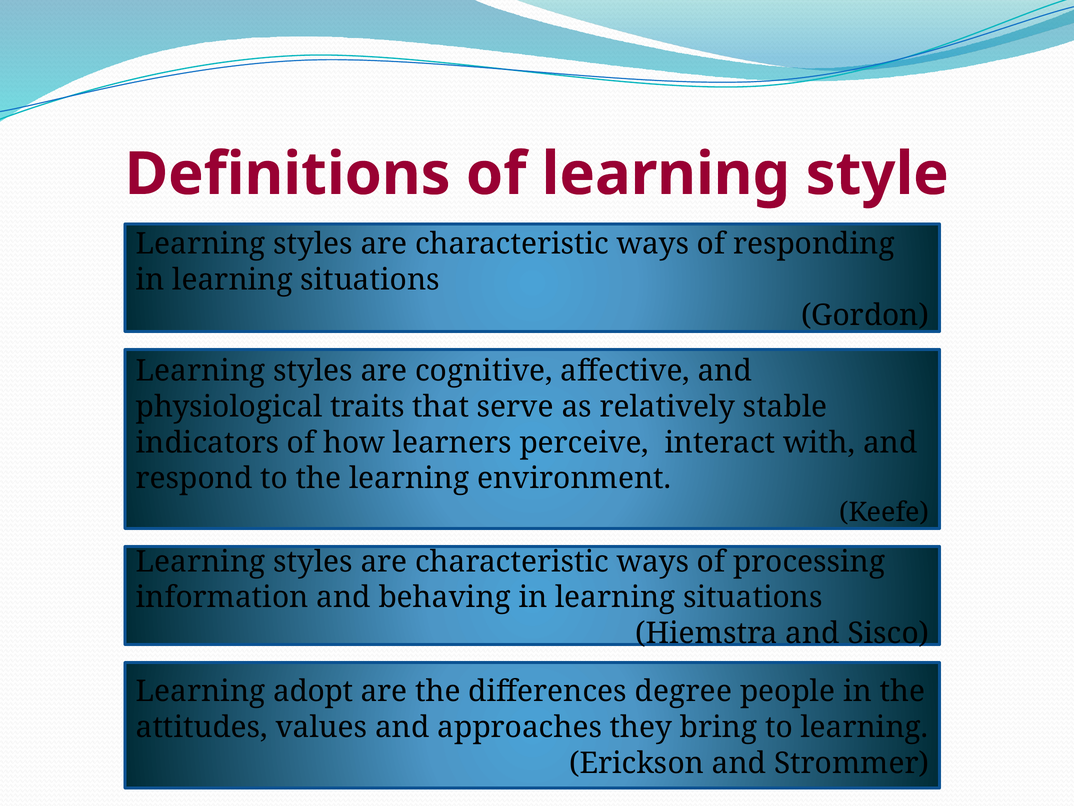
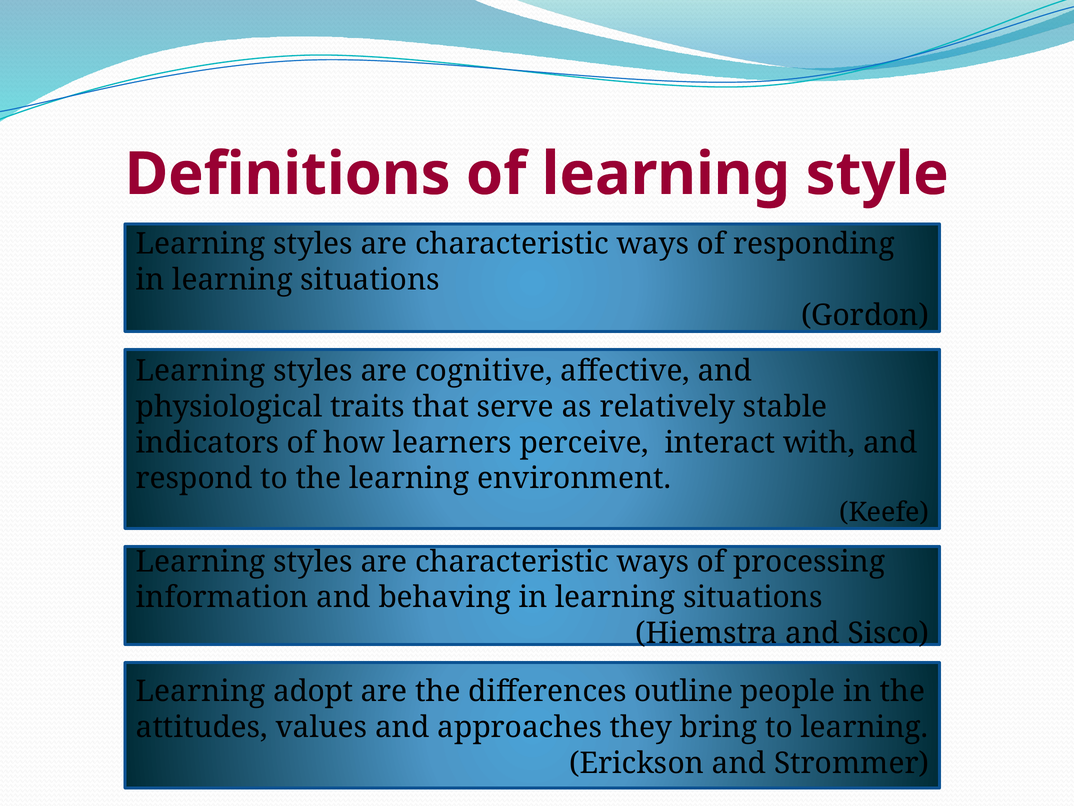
degree: degree -> outline
